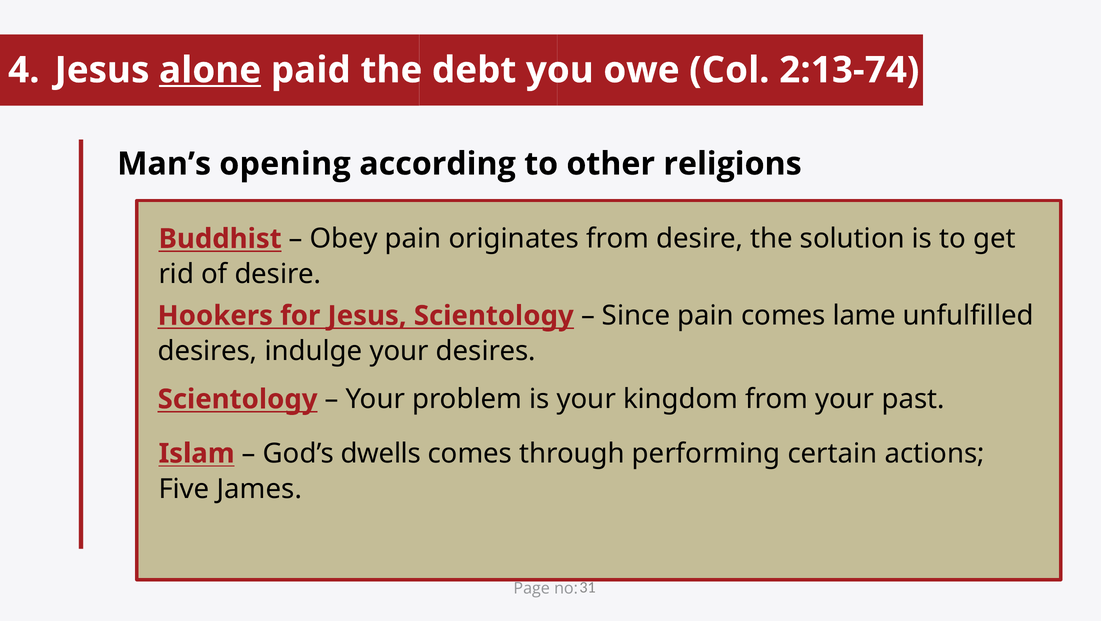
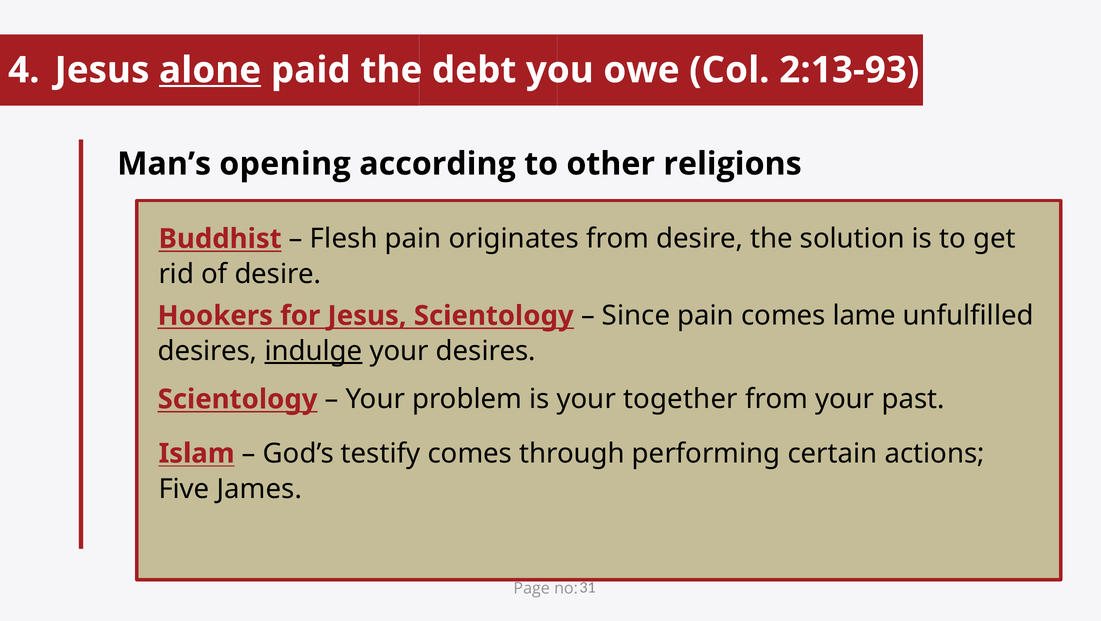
2:13-74: 2:13-74 -> 2:13-93
Obey: Obey -> Flesh
indulge underline: none -> present
kingdom: kingdom -> together
dwells: dwells -> testify
